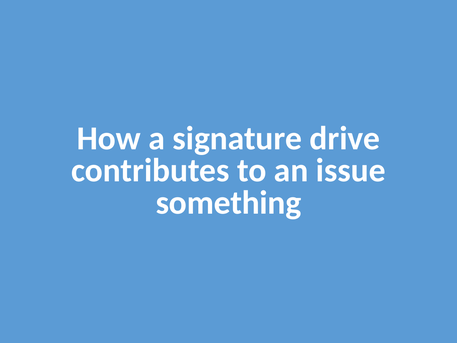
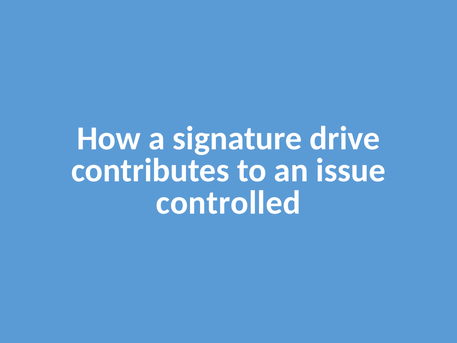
something: something -> controlled
